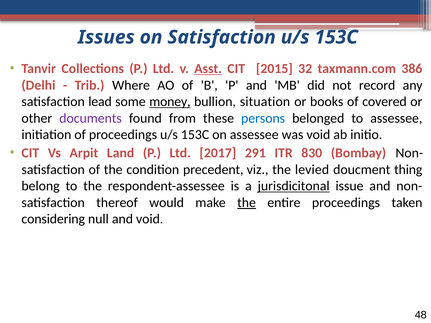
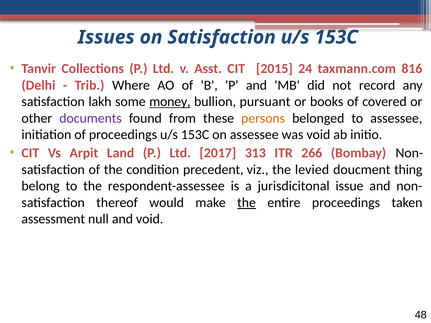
Asst underline: present -> none
32: 32 -> 24
386: 386 -> 816
lead: lead -> lakh
situation: situation -> pursuant
persons colour: blue -> orange
291: 291 -> 313
830: 830 -> 266
jurisdicitonal underline: present -> none
considering: considering -> assessment
